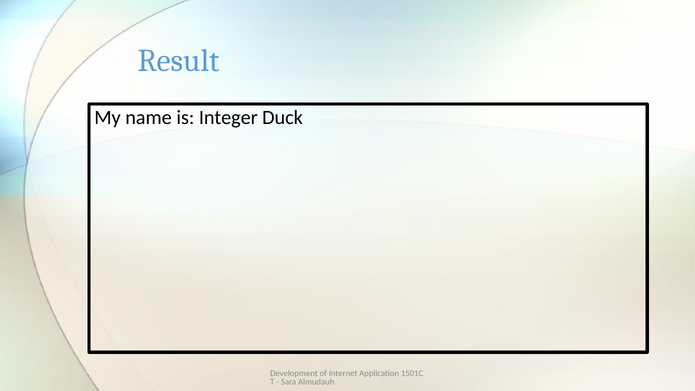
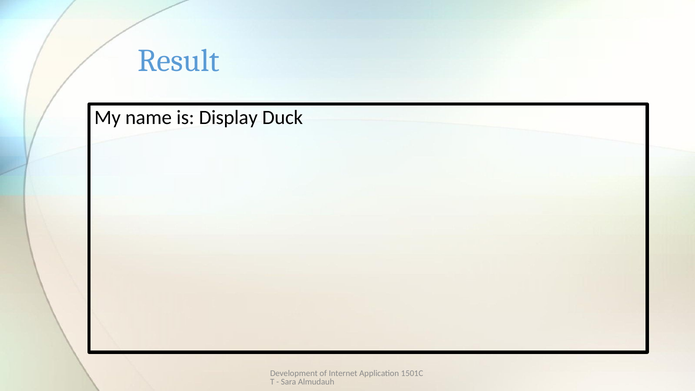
Integer: Integer -> Display
